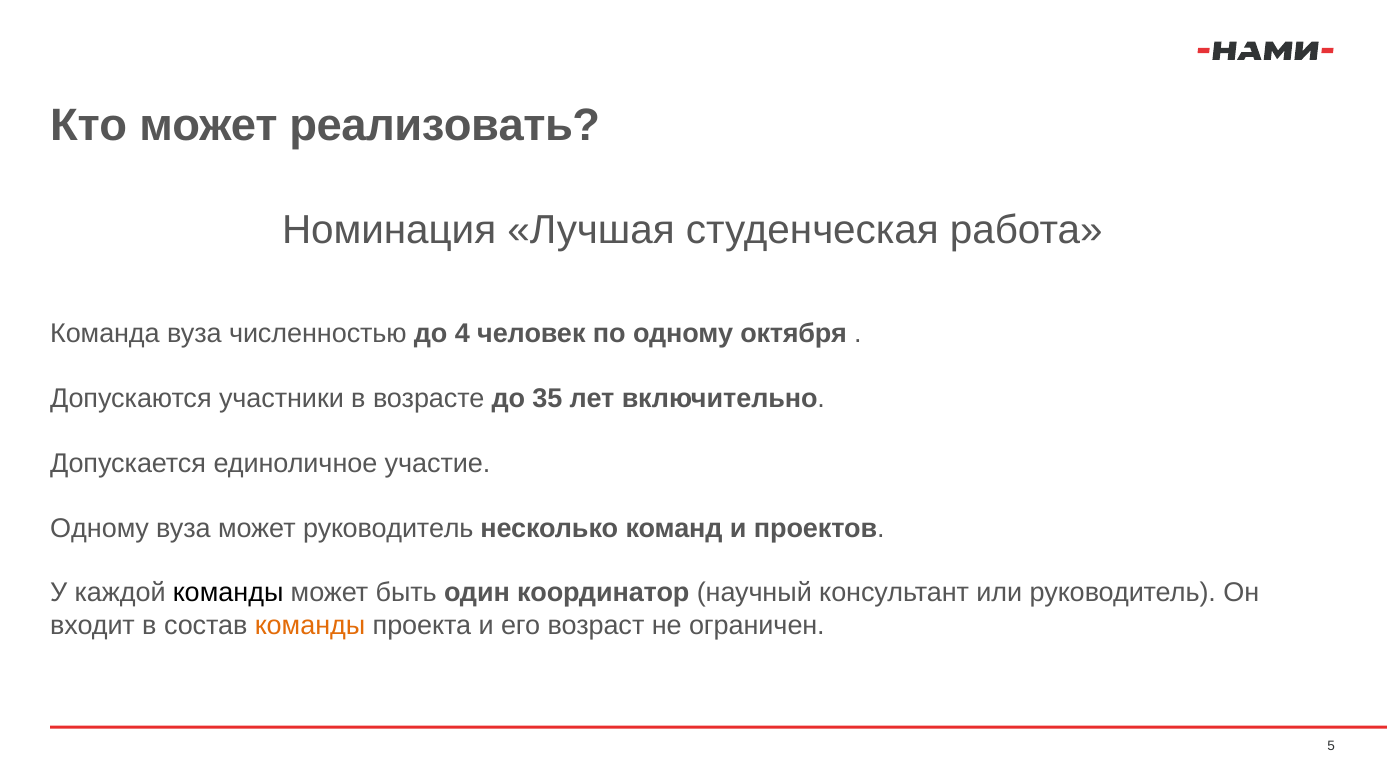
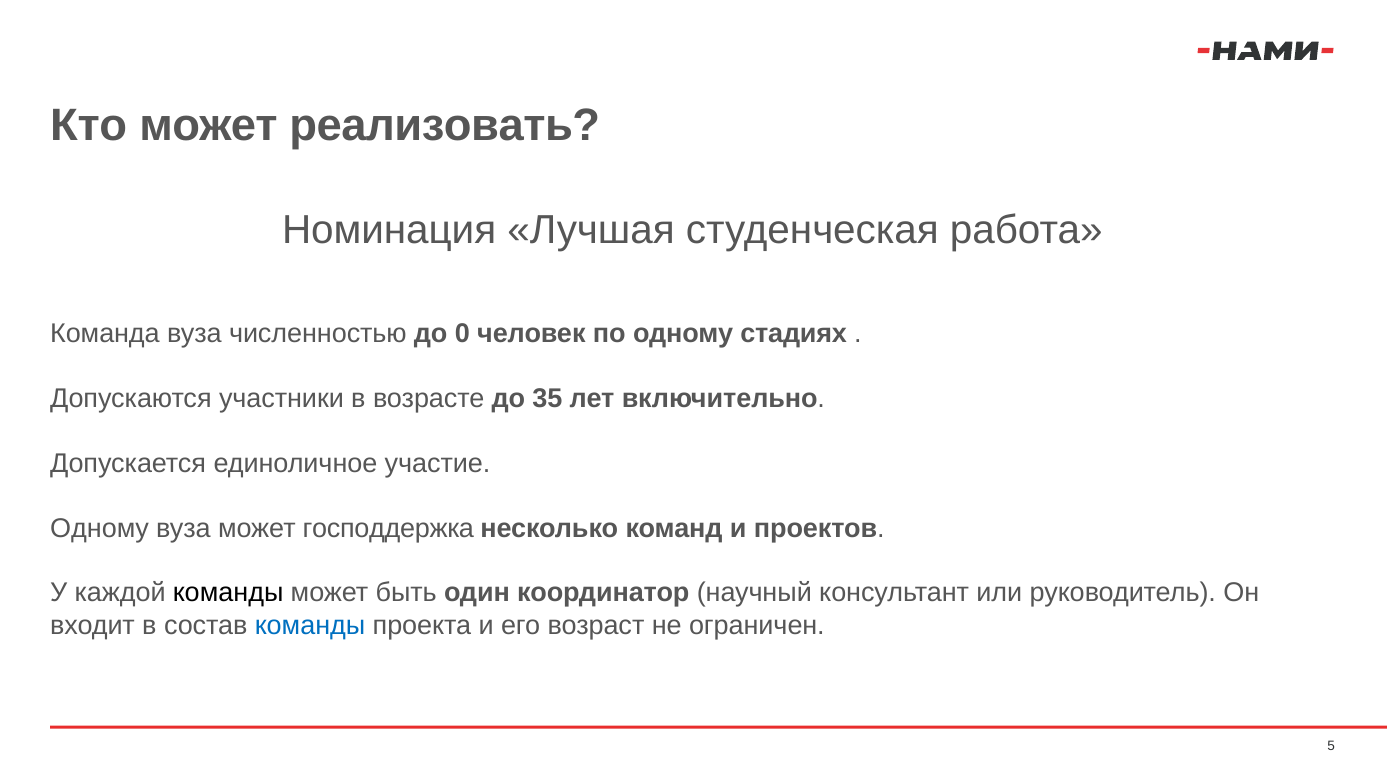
4: 4 -> 0
октября: октября -> стадиях
может руководитель: руководитель -> господдержка
команды at (310, 625) colour: orange -> blue
